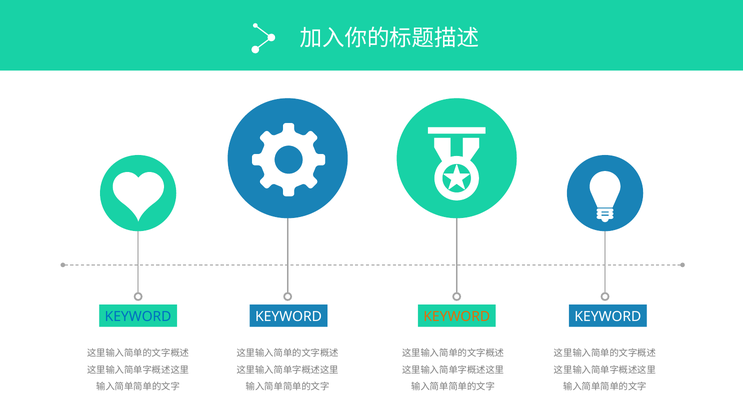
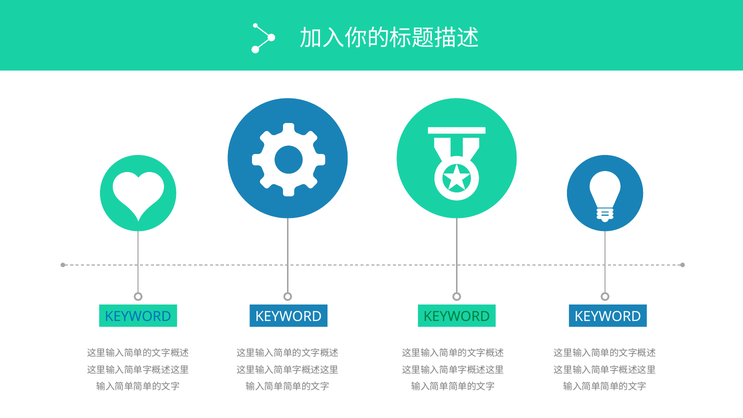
KEYWORD at (457, 317) colour: orange -> green
